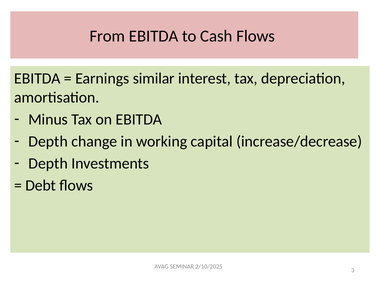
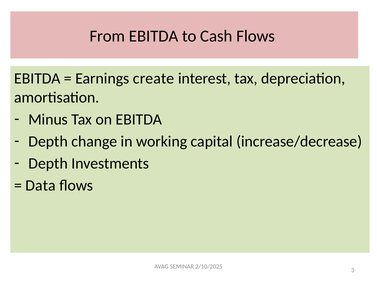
similar: similar -> create
Debt: Debt -> Data
